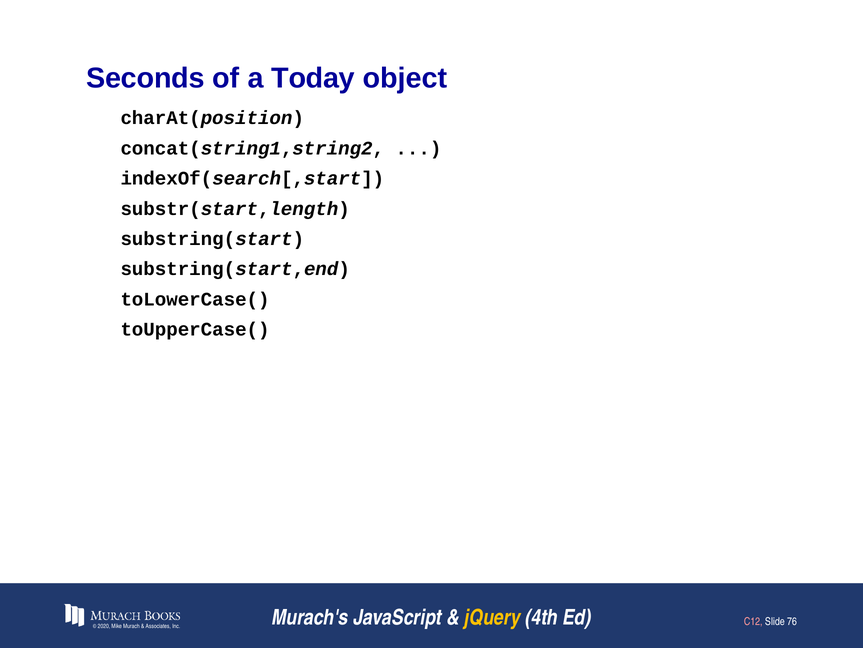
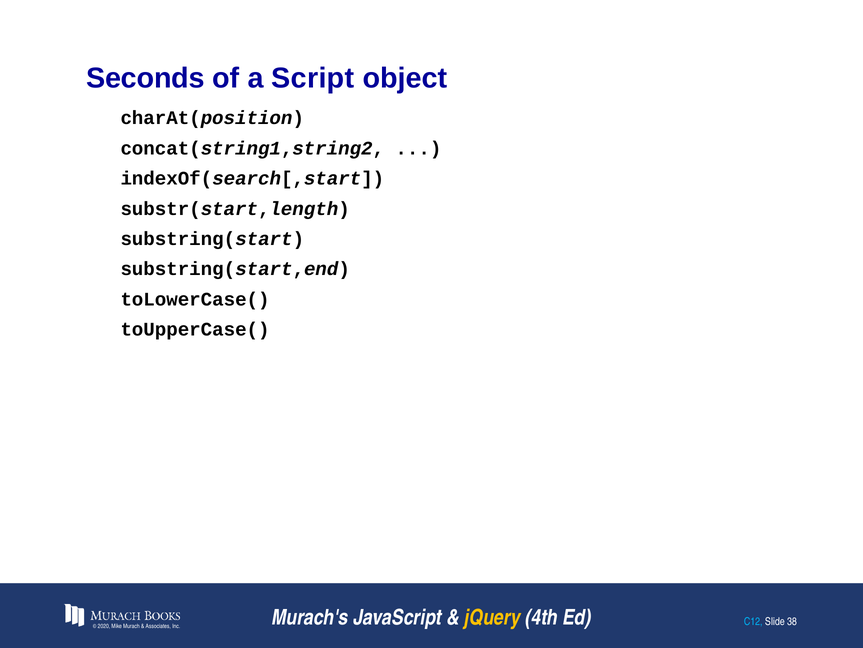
Today: Today -> Script
C12 colour: pink -> light blue
76: 76 -> 38
